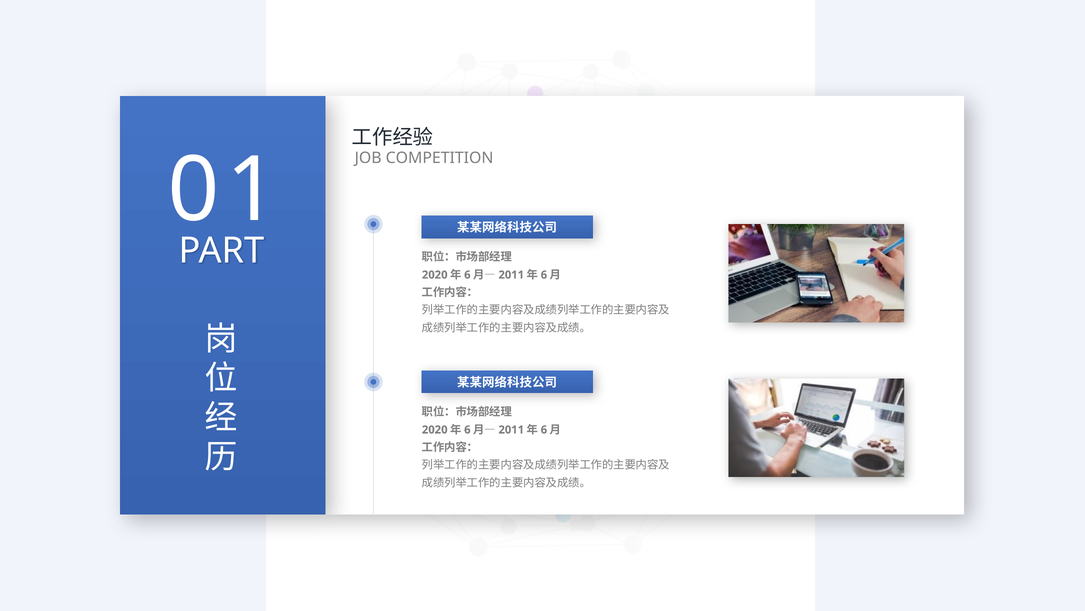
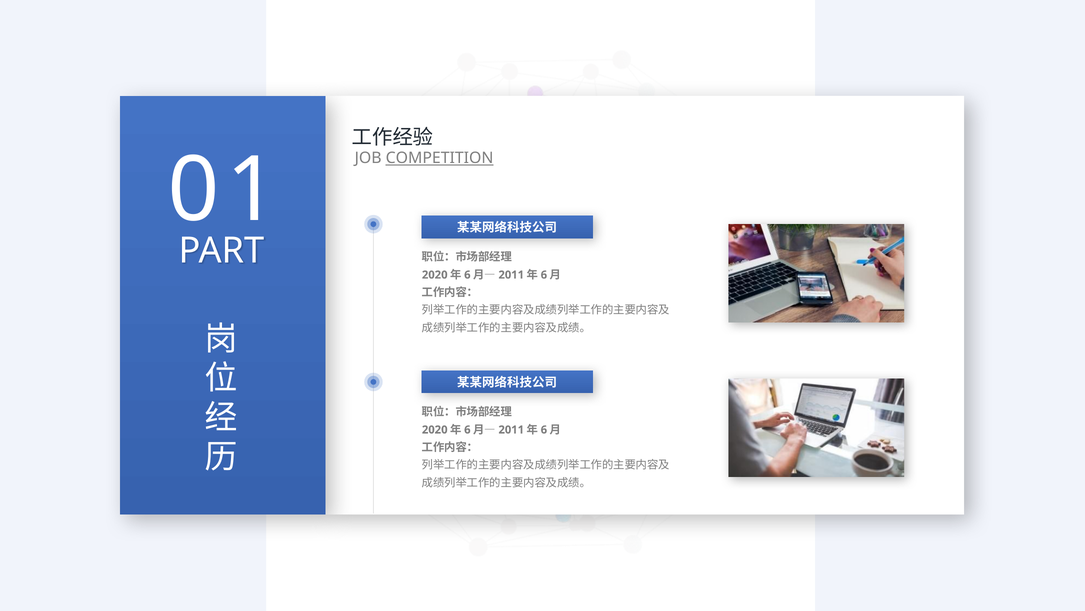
COMPETITION underline: none -> present
